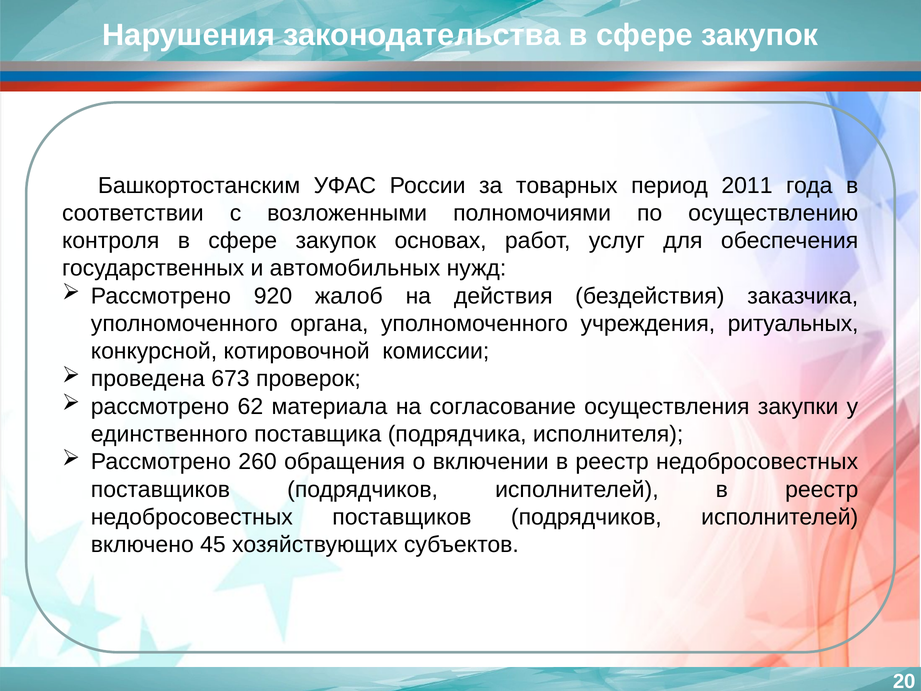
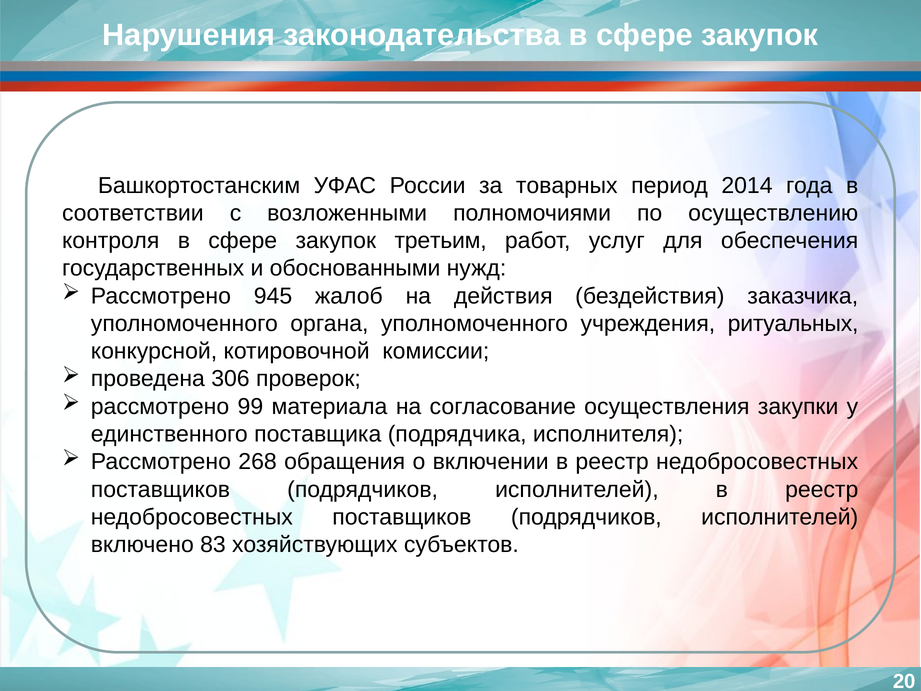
2011: 2011 -> 2014
основах: основах -> третьим
автомобильных: автомобильных -> обоснованными
920: 920 -> 945
673: 673 -> 306
62: 62 -> 99
260: 260 -> 268
45: 45 -> 83
